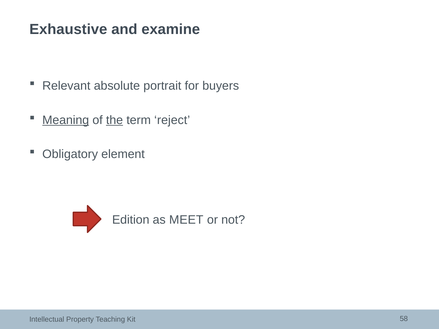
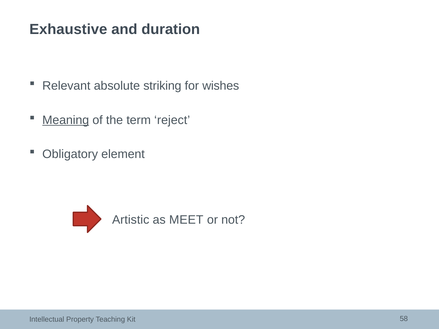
examine: examine -> duration
portrait: portrait -> striking
buyers: buyers -> wishes
the underline: present -> none
Edition: Edition -> Artistic
